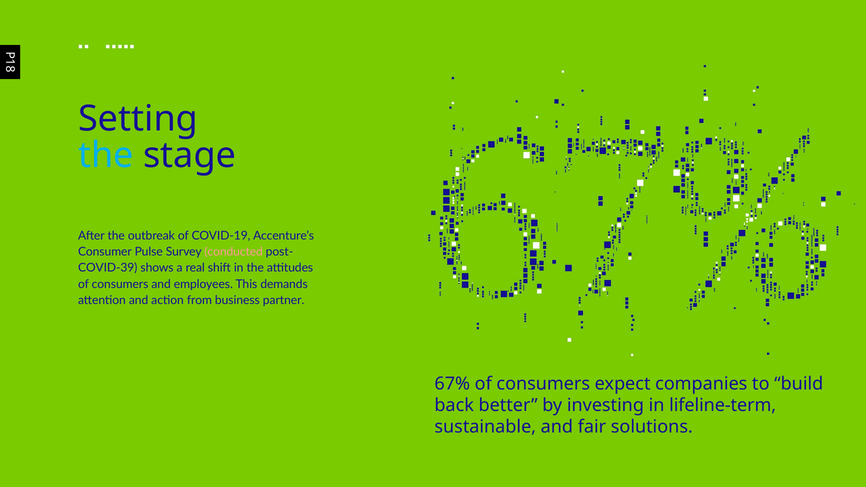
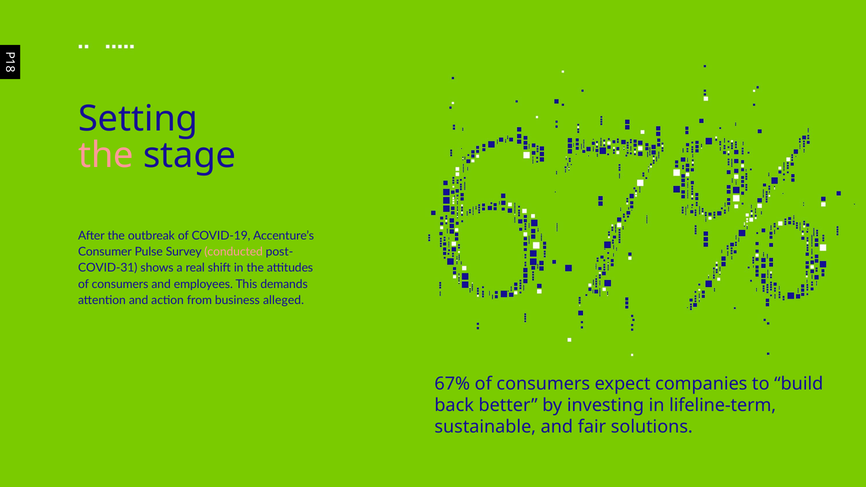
the at (106, 156) colour: light blue -> pink
COVID-39: COVID-39 -> COVID-31
partner: partner -> alleged
